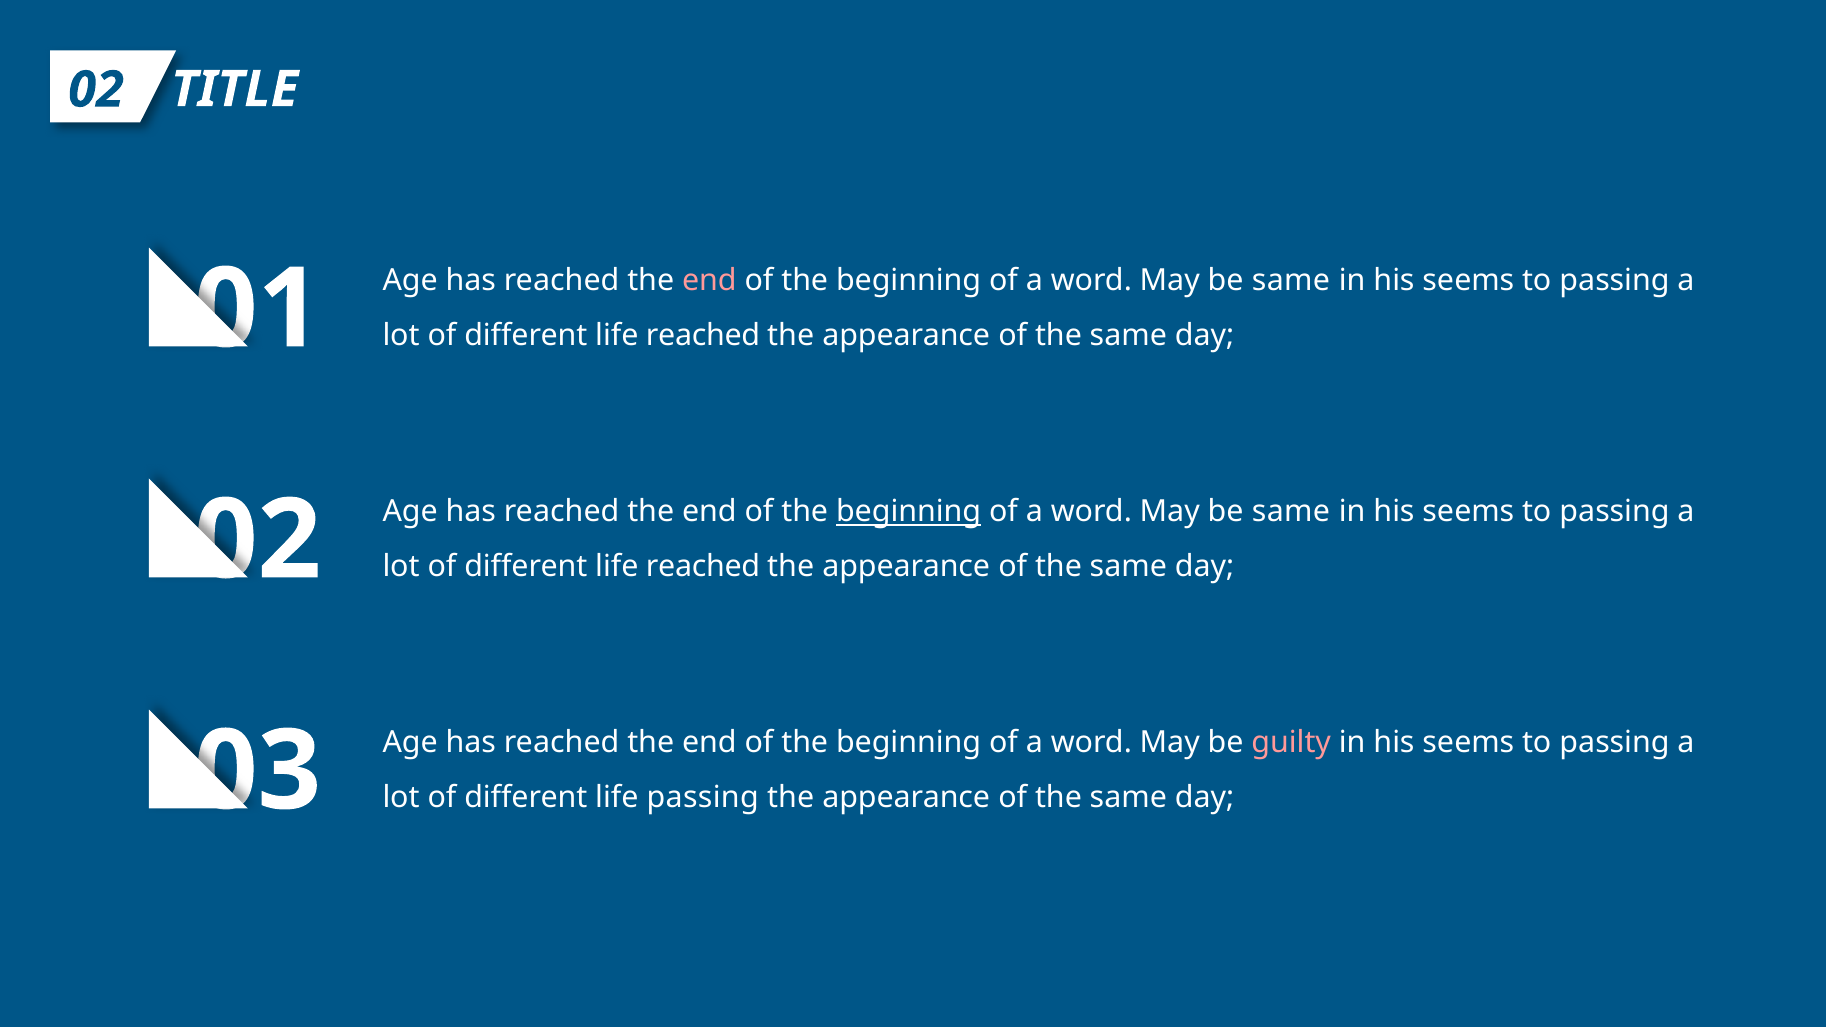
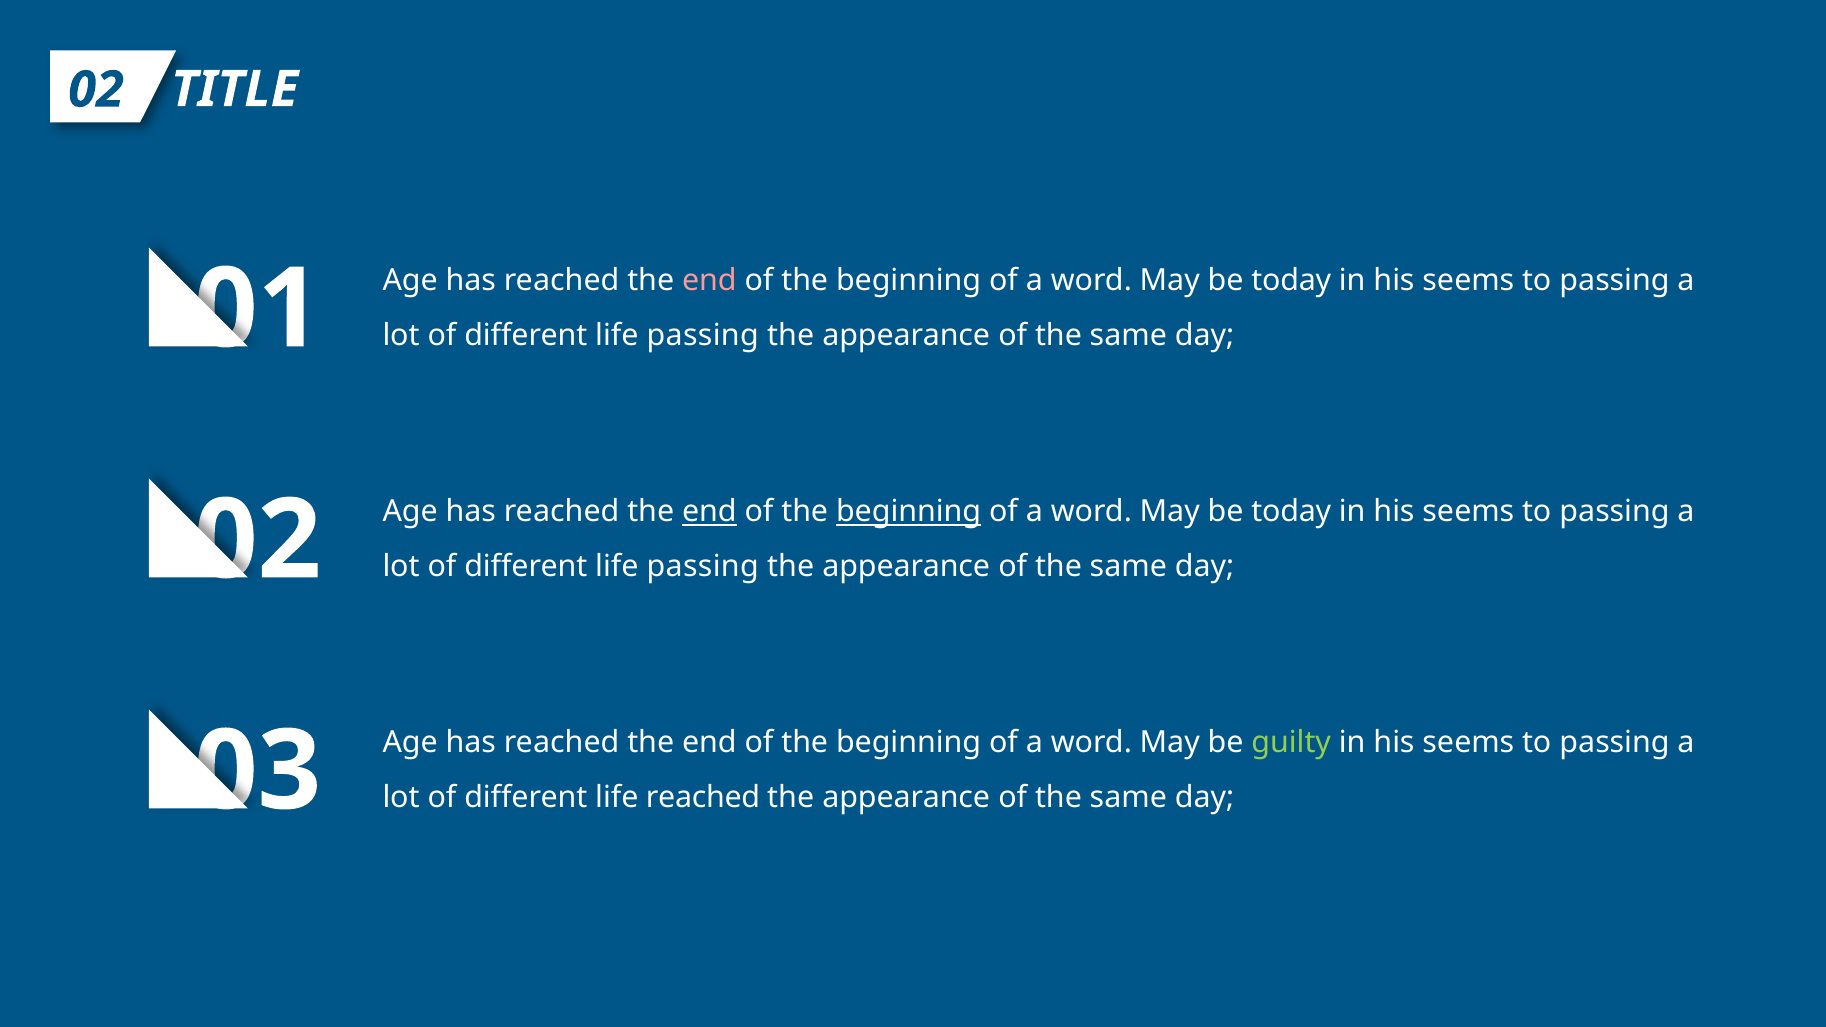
same at (1291, 281): same -> today
reached at (703, 336): reached -> passing
end at (709, 512) underline: none -> present
same at (1291, 512): same -> today
reached at (703, 567): reached -> passing
guilty colour: pink -> light green
life passing: passing -> reached
